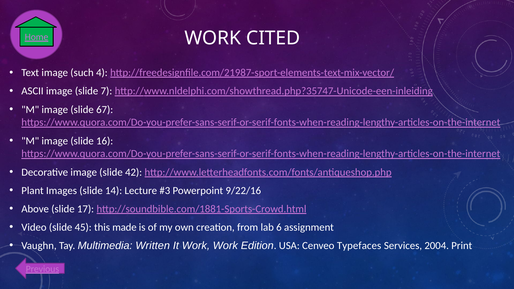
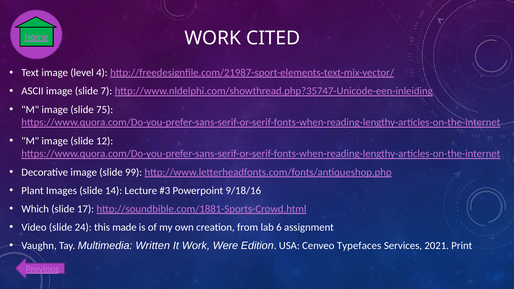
such: such -> level
67: 67 -> 75
16: 16 -> 12
42: 42 -> 99
9/22/16: 9/22/16 -> 9/18/16
Above: Above -> Which
45: 45 -> 24
Work Work: Work -> Were
2004: 2004 -> 2021
